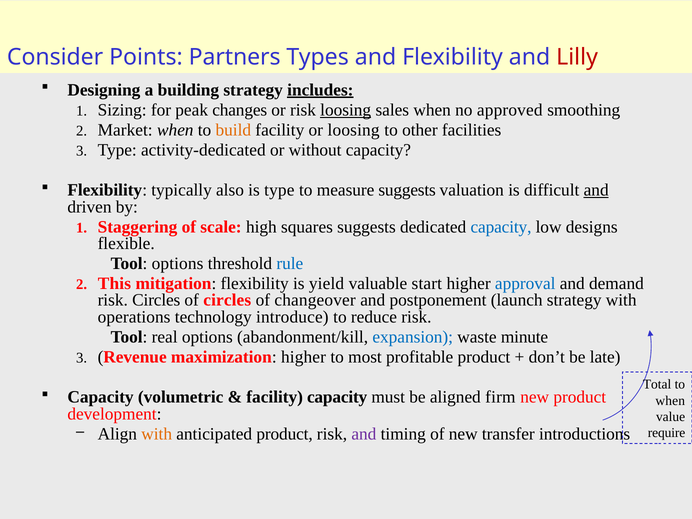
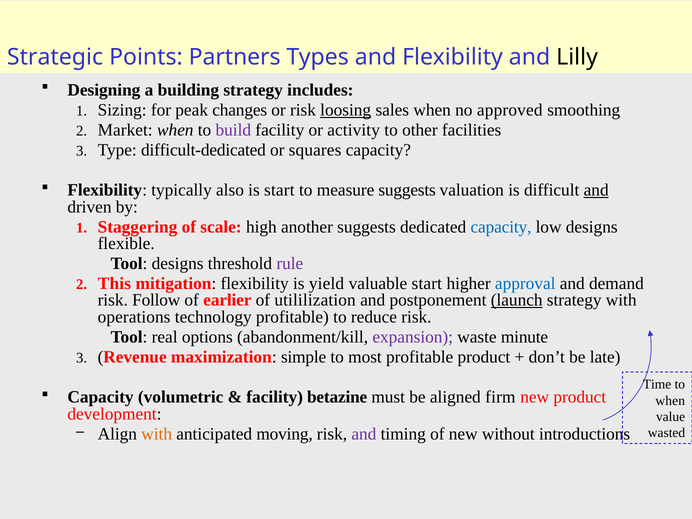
Consider: Consider -> Strategic
Lilly colour: red -> black
includes underline: present -> none
build colour: orange -> purple
or loosing: loosing -> activity
activity-dedicated: activity-dedicated -> difficult-dedicated
without: without -> squares
is type: type -> start
squares: squares -> another
Tool options: options -> designs
rule colour: blue -> purple
risk Circles: Circles -> Follow
of circles: circles -> earlier
changeover: changeover -> utililization
launch underline: none -> present
technology introduce: introduce -> profitable
expansion colour: blue -> purple
maximization higher: higher -> simple
Total: Total -> Time
facility capacity: capacity -> betazine
anticipated product: product -> moving
transfer: transfer -> without
require: require -> wasted
